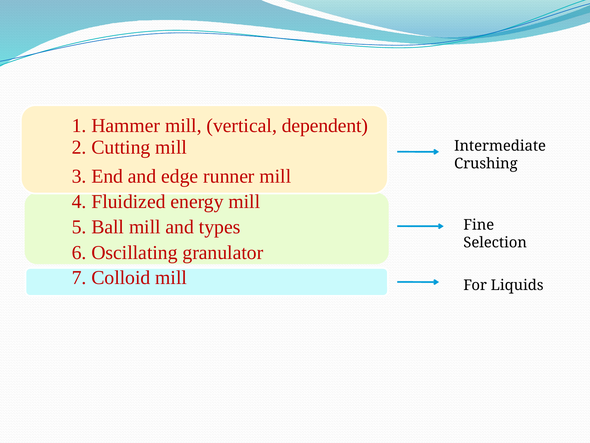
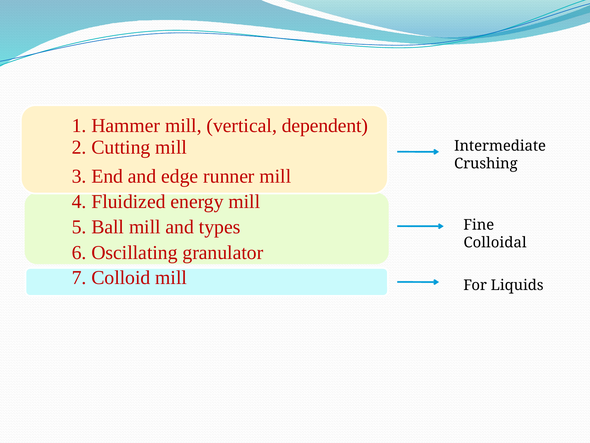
Selection: Selection -> Colloidal
